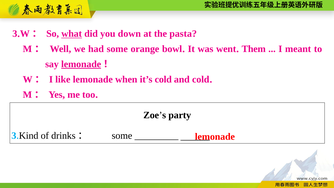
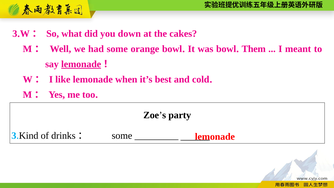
what underline: present -> none
pasta: pasta -> cakes
was went: went -> bowl
it’s cold: cold -> best
